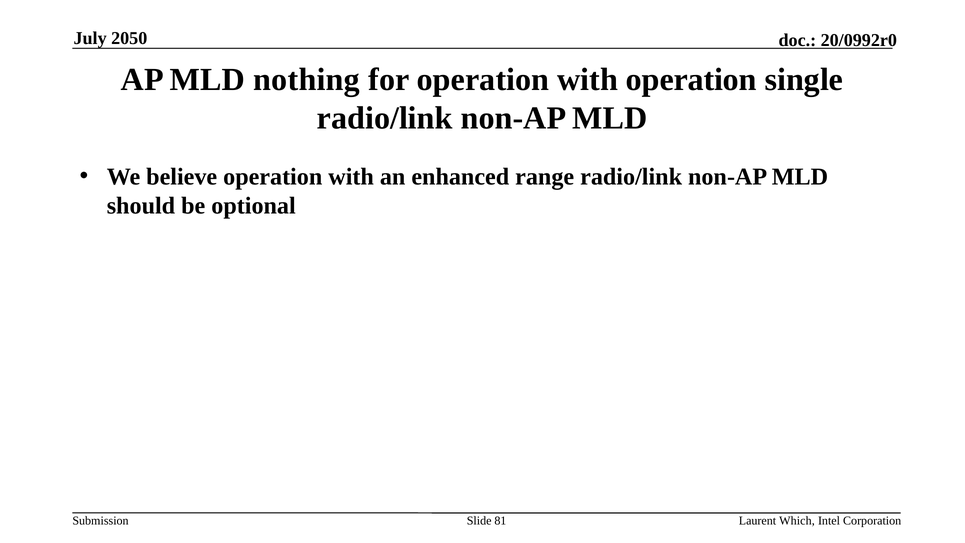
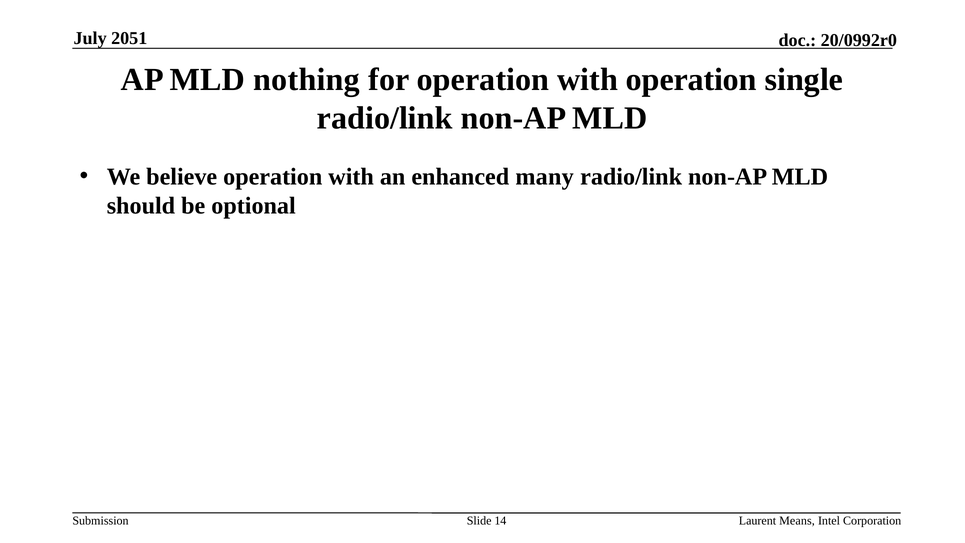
2050: 2050 -> 2051
range: range -> many
81: 81 -> 14
Which: Which -> Means
